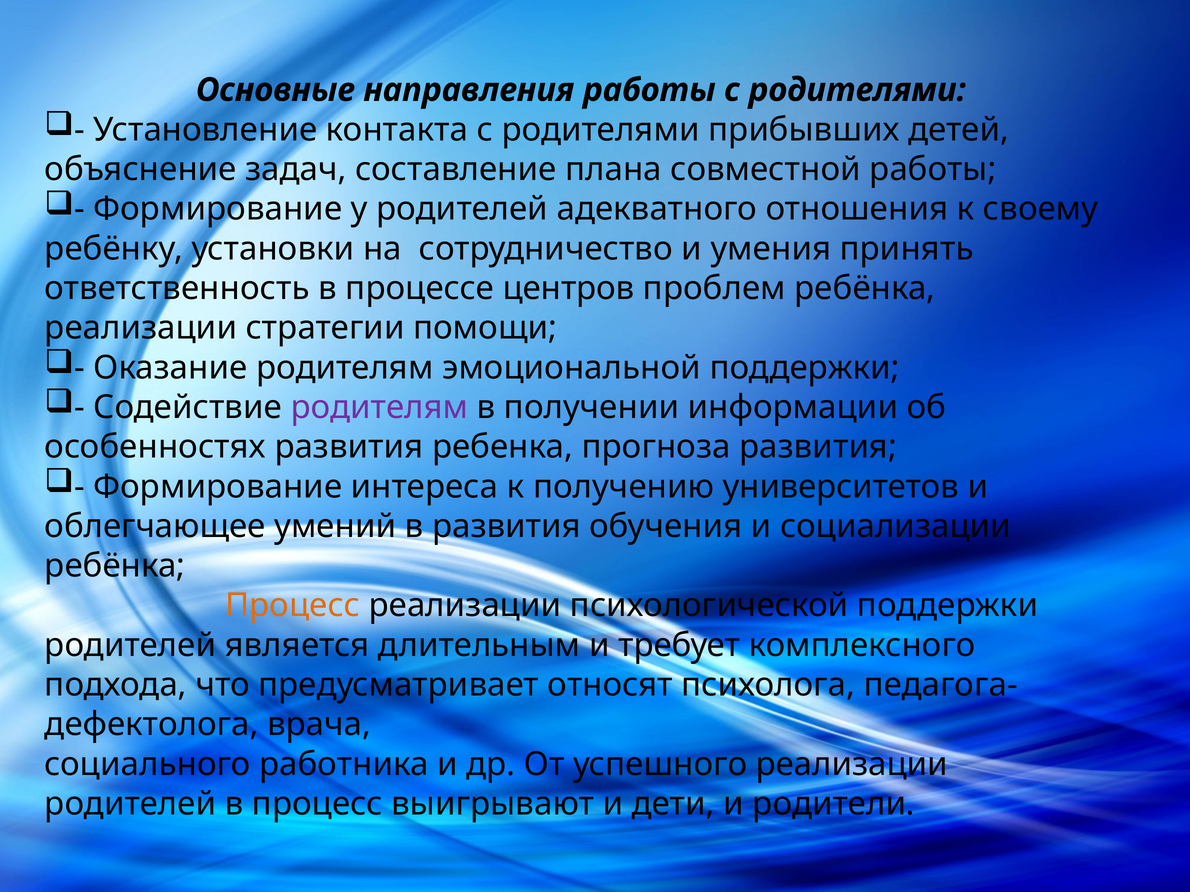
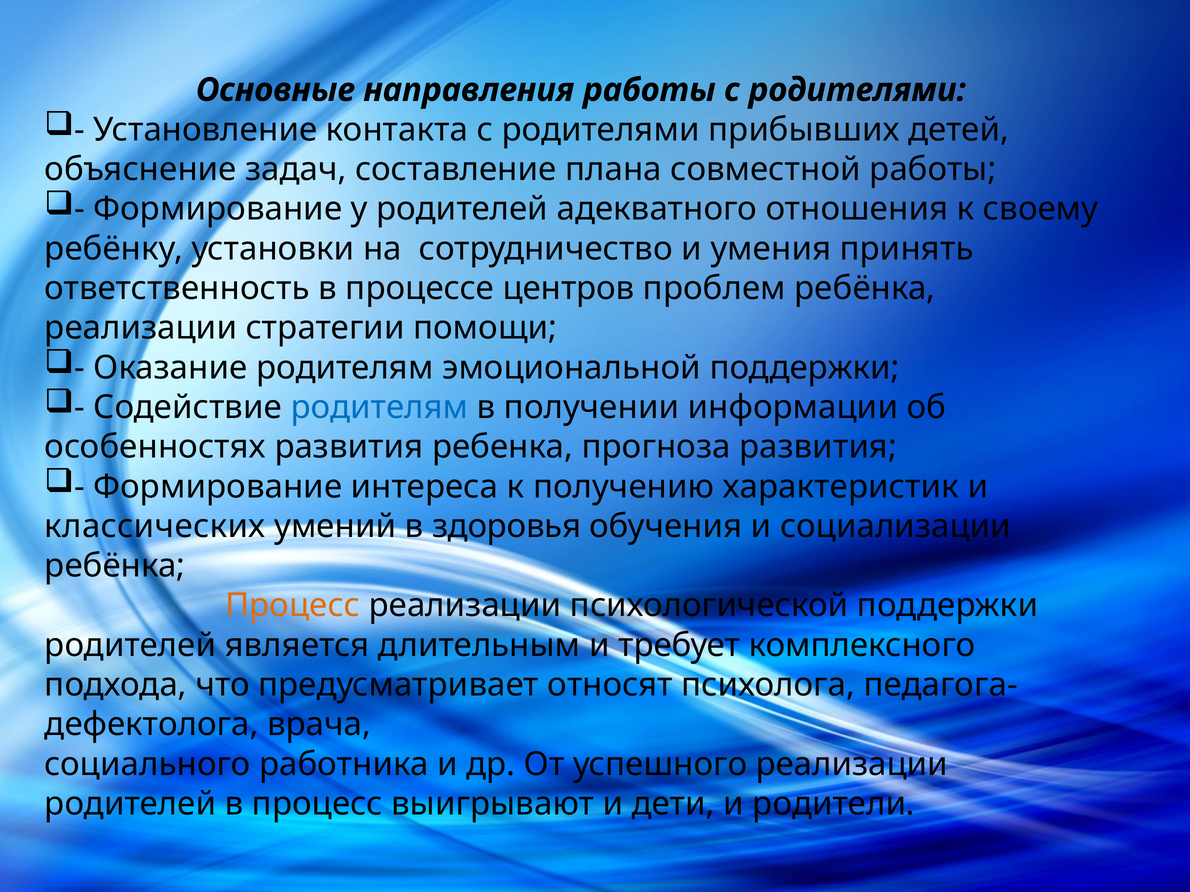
родителям at (379, 408) colour: purple -> blue
университетов: университетов -> характеристик
облегчающее: облегчающее -> классических
в развития: развития -> здоровья
